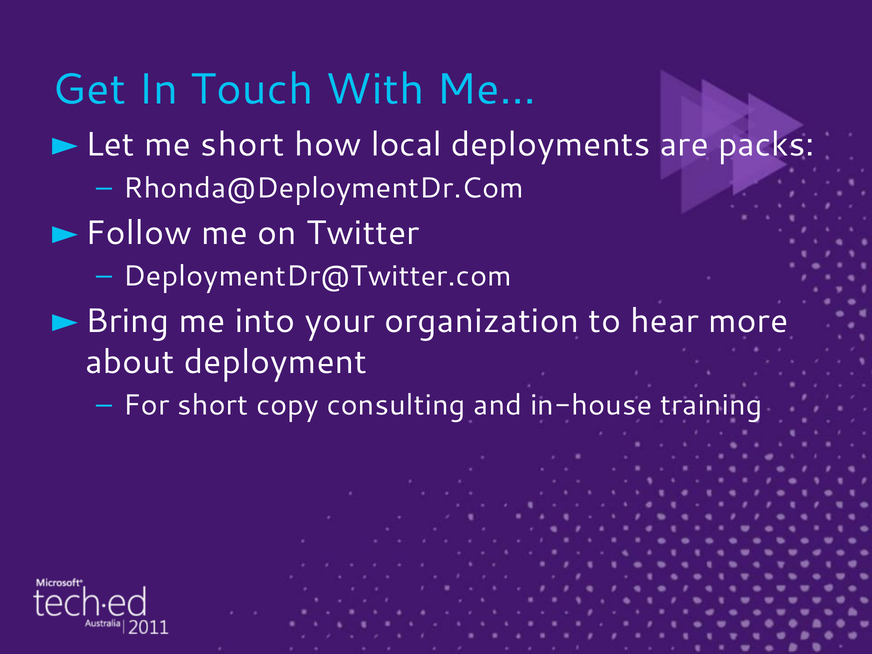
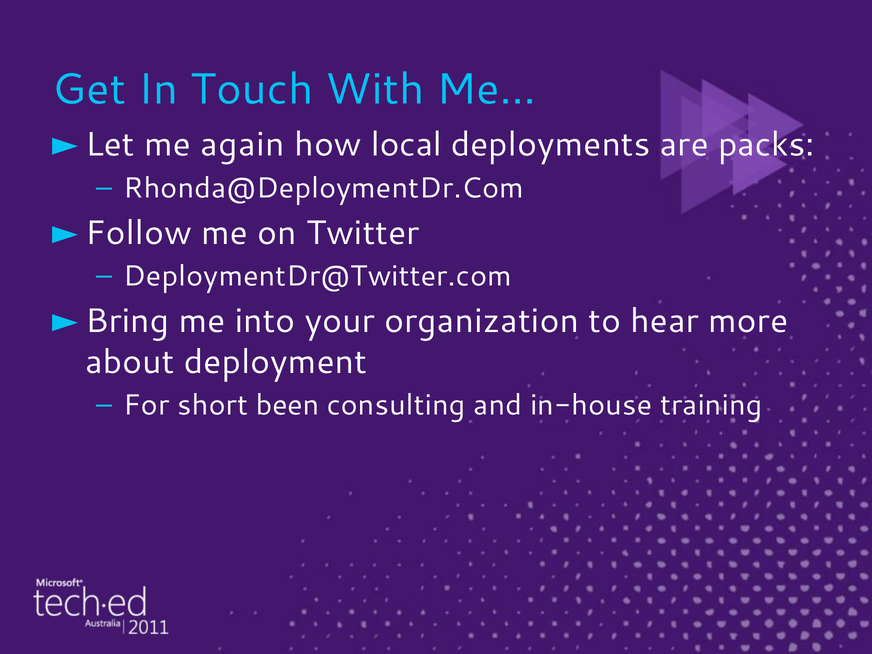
me short: short -> again
copy: copy -> been
